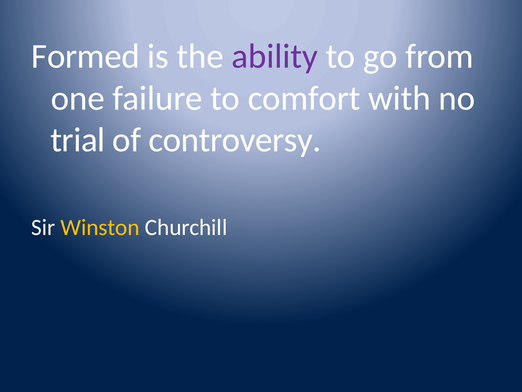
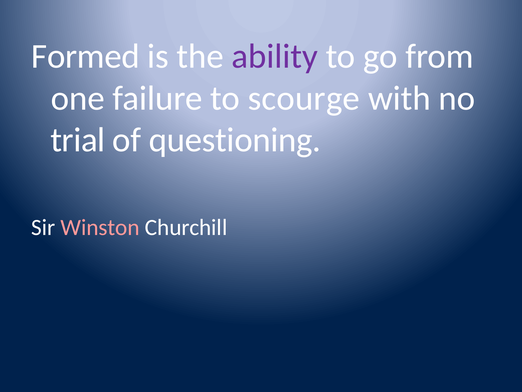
comfort: comfort -> scourge
controversy: controversy -> questioning
Winston colour: yellow -> pink
